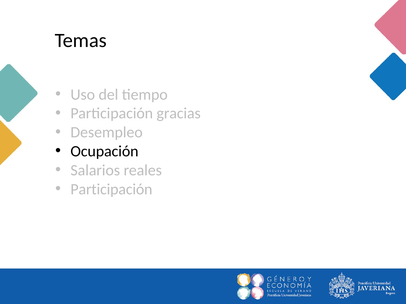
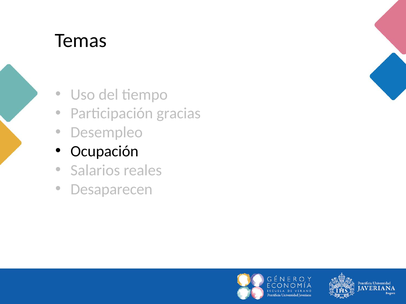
Participación at (111, 189): Participación -> Desaparecen
